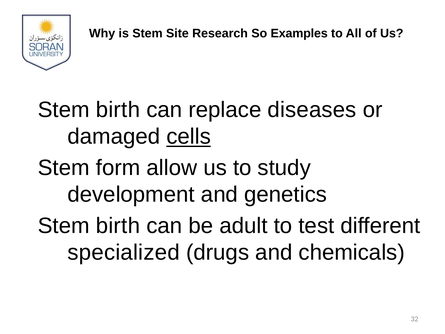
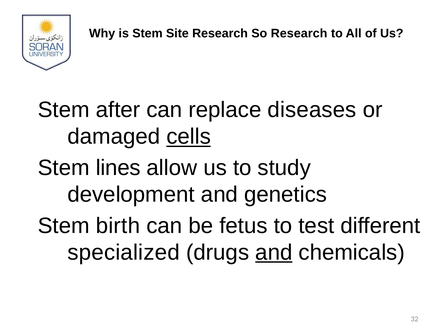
So Examples: Examples -> Research
birth at (118, 110): birth -> after
form: form -> lines
adult: adult -> fetus
and at (274, 252) underline: none -> present
